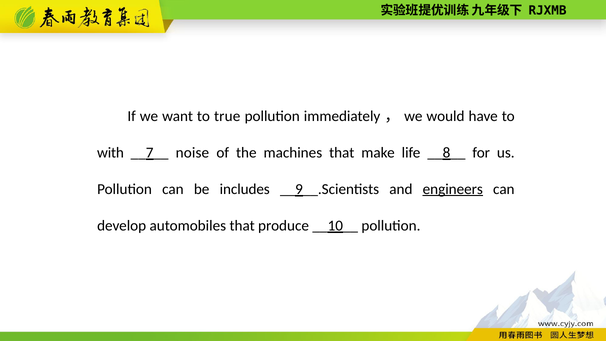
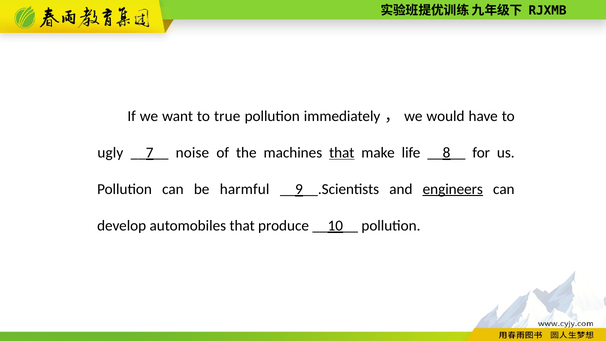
with: with -> ugly
that at (342, 153) underline: none -> present
includes: includes -> harmful
